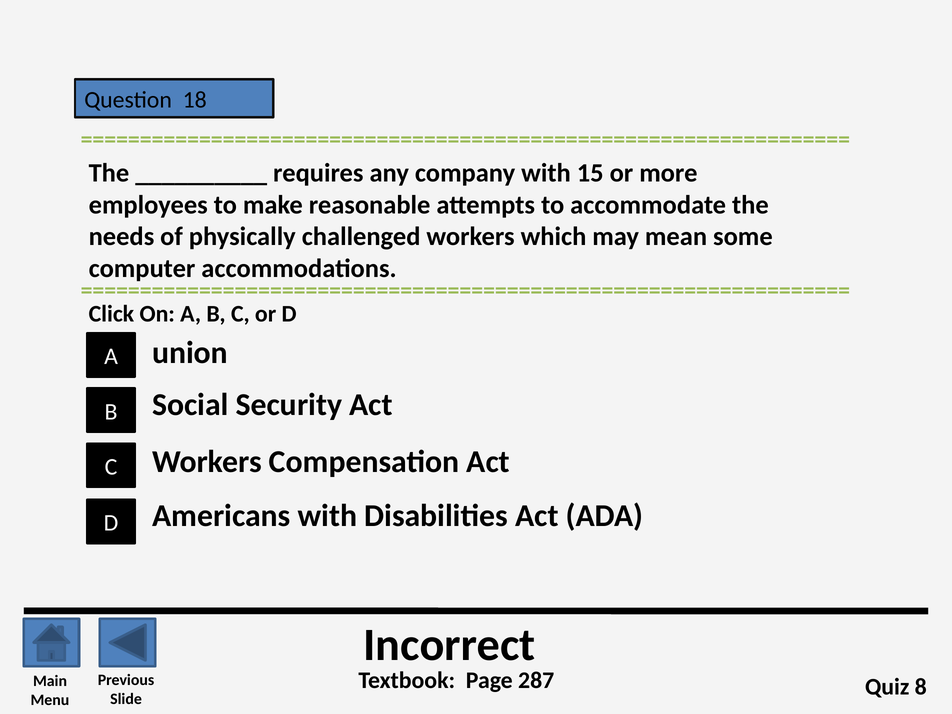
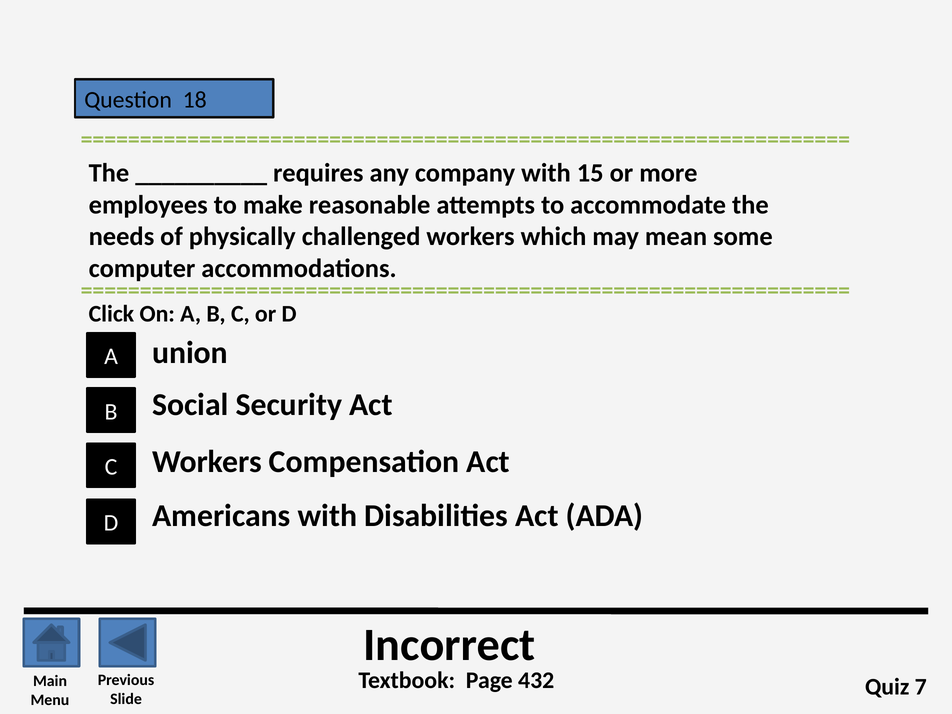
287: 287 -> 432
8: 8 -> 7
